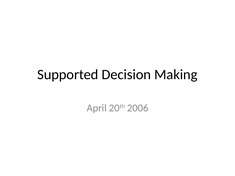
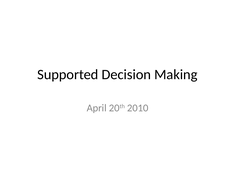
2006: 2006 -> 2010
